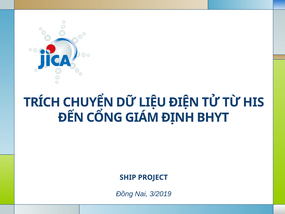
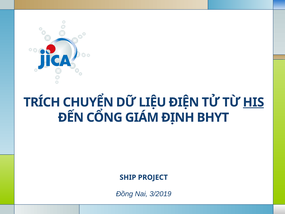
HIS underline: none -> present
